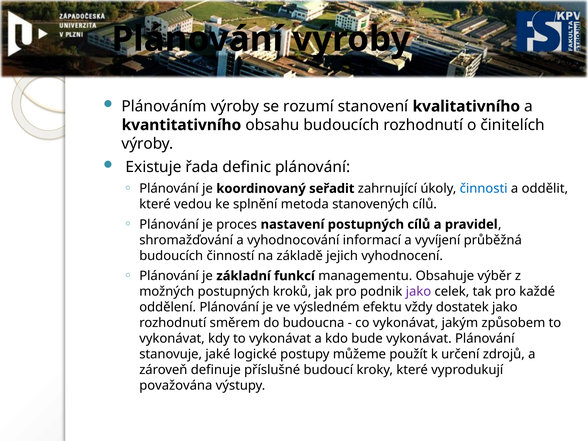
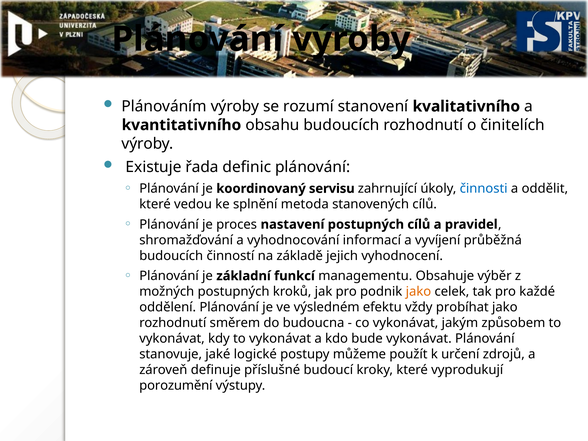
seřadit: seřadit -> servisu
jako at (418, 292) colour: purple -> orange
dostatek: dostatek -> probíhat
považována: považována -> porozumění
